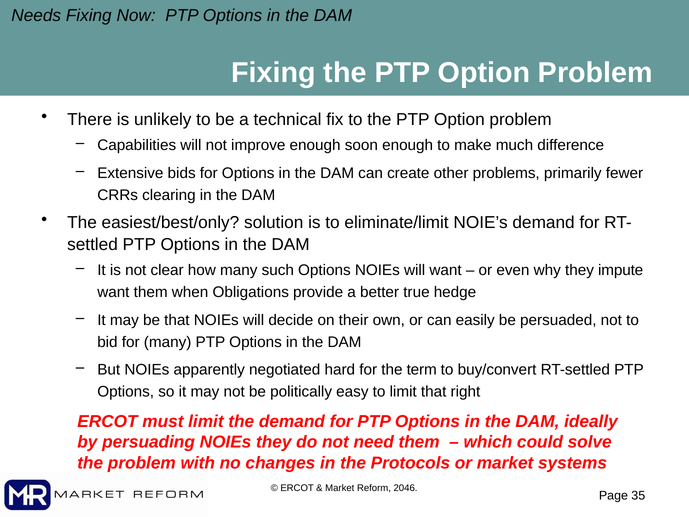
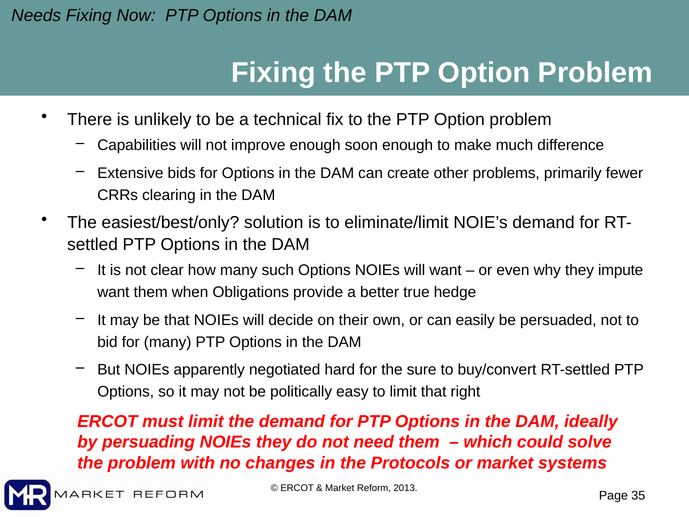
term: term -> sure
2046: 2046 -> 2013
